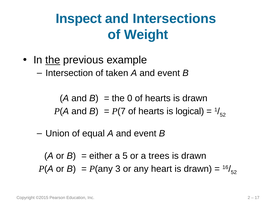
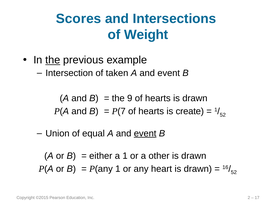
Inspect: Inspect -> Scores
0: 0 -> 9
logical: logical -> create
event at (145, 133) underline: none -> present
a 5: 5 -> 1
trees: trees -> other
P(any 3: 3 -> 1
